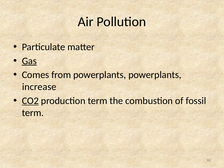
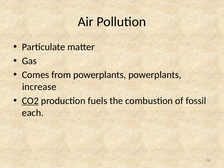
Gas underline: present -> none
production term: term -> fuels
term at (33, 113): term -> each
